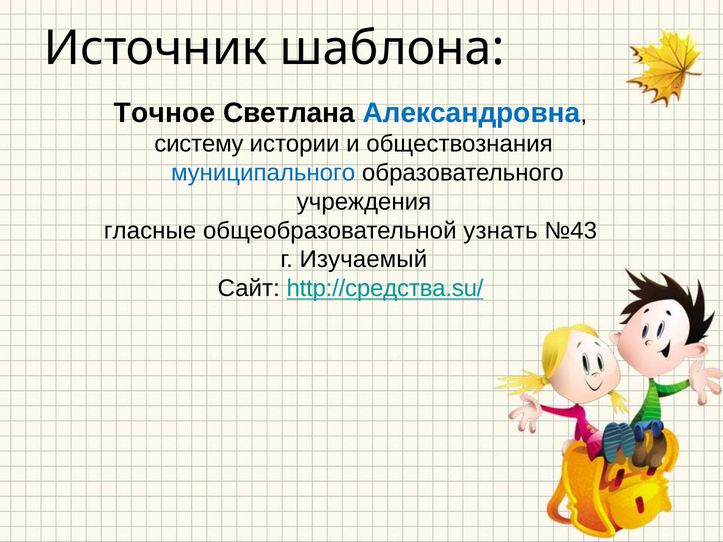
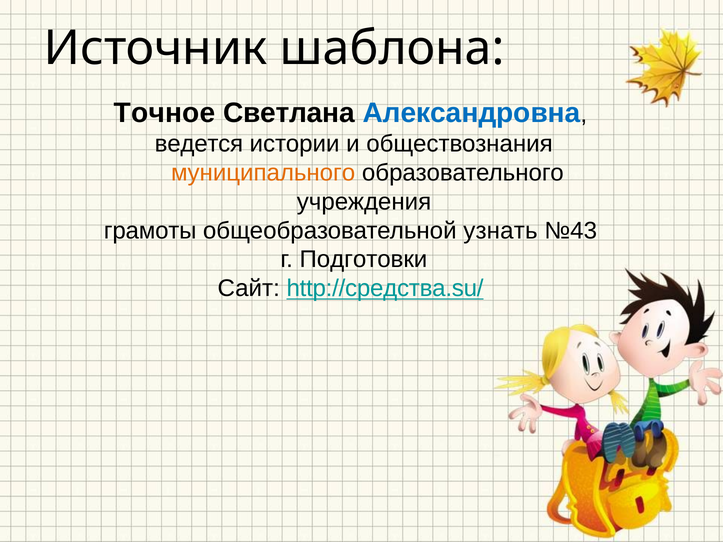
систему: систему -> ведется
муниципального colour: blue -> orange
гласные: гласные -> грамоты
Изучаемый: Изучаемый -> Подготовки
